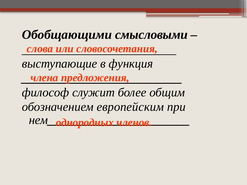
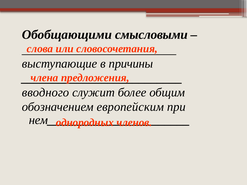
функция: функция -> причины
философ: философ -> вводного
